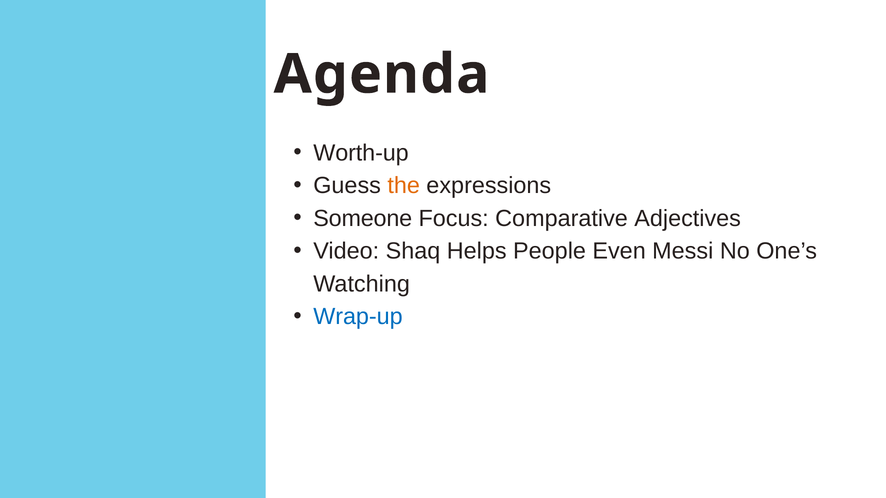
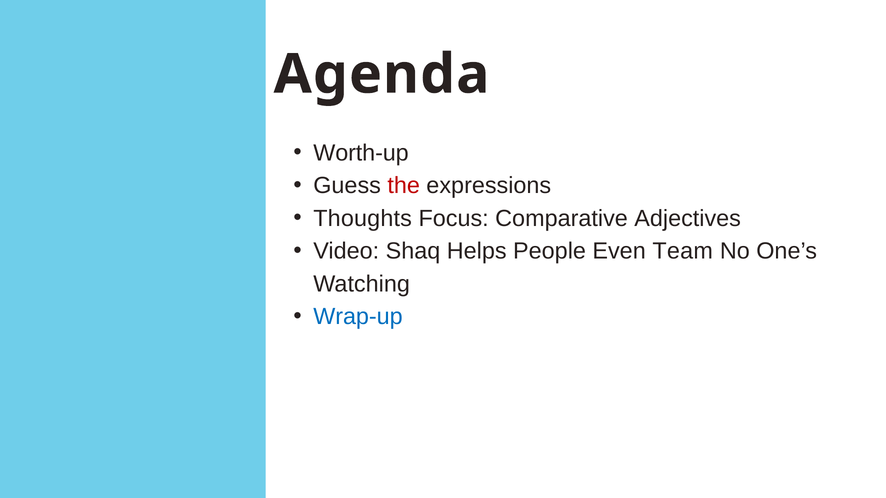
the colour: orange -> red
Someone: Someone -> Thoughts
Messi: Messi -> Team
